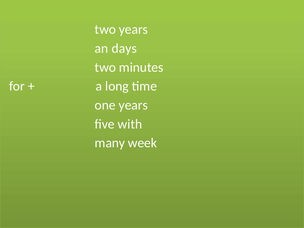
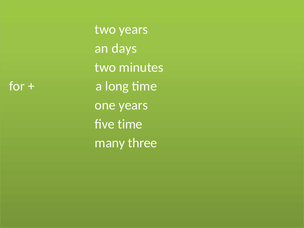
five with: with -> time
week: week -> three
